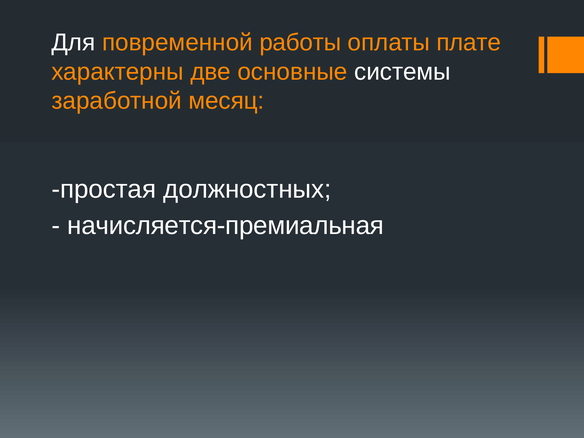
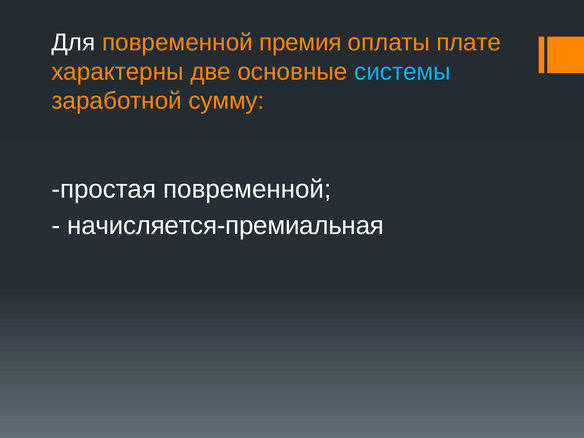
работы: работы -> премия
системы colour: white -> light blue
месяц: месяц -> сумму
простая должностных: должностных -> повременной
